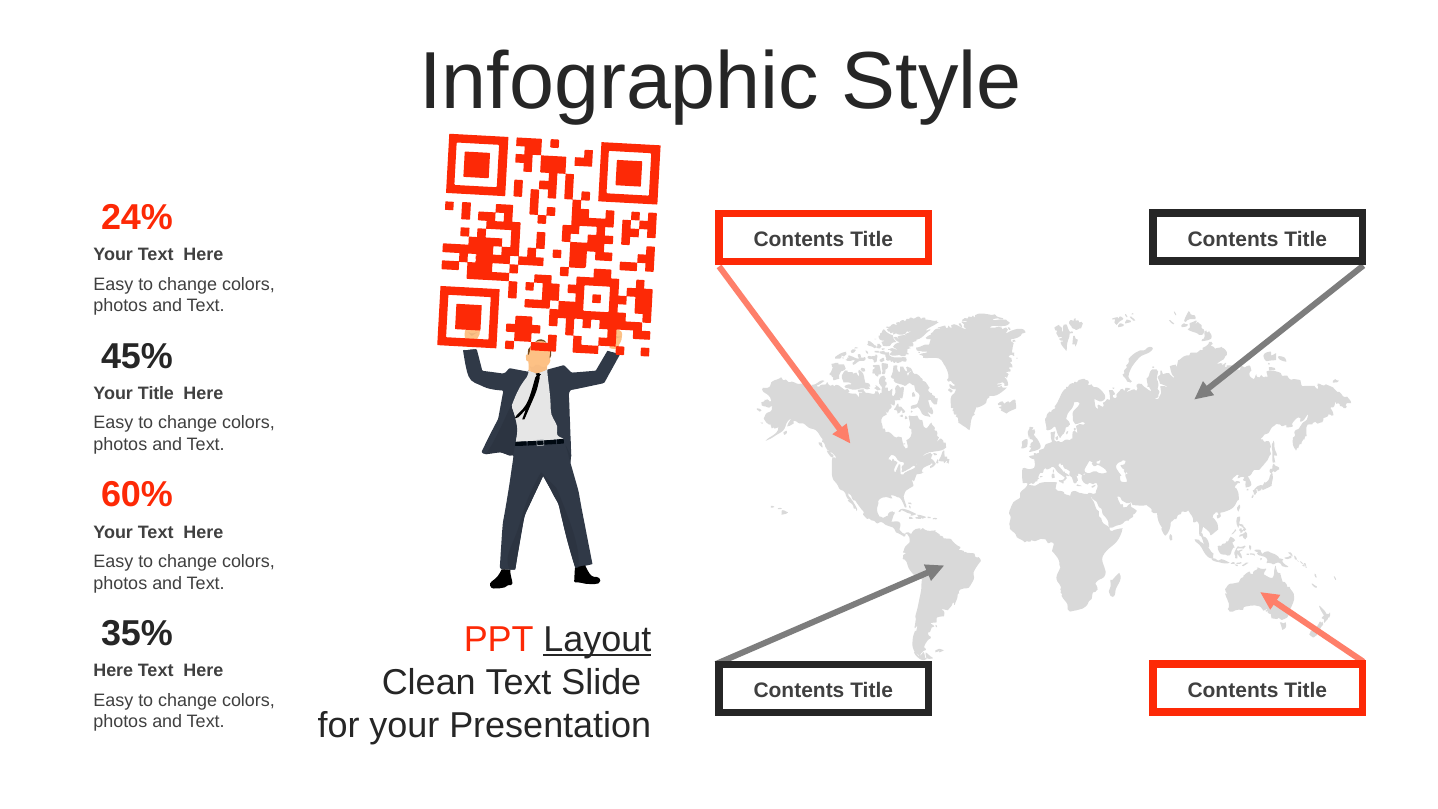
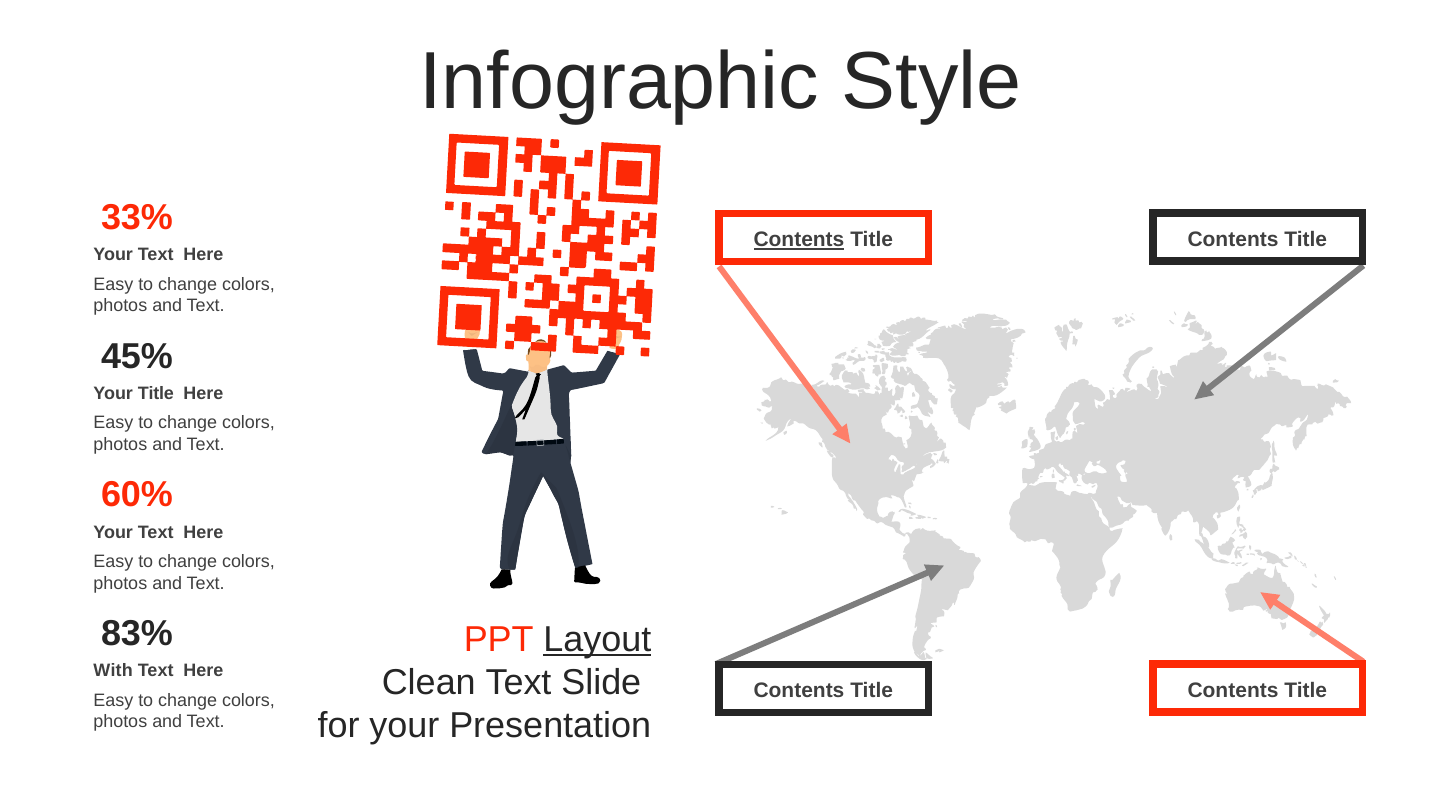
24%: 24% -> 33%
Contents at (799, 240) underline: none -> present
35%: 35% -> 83%
Here at (113, 671): Here -> With
